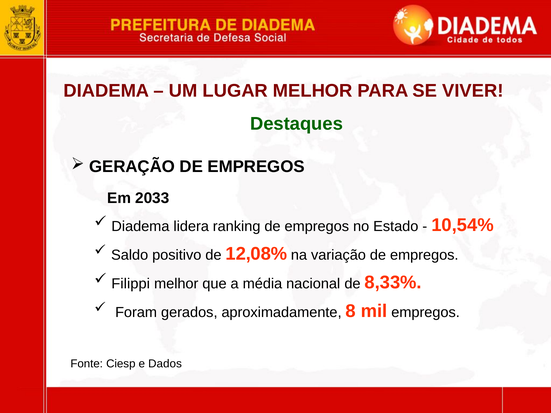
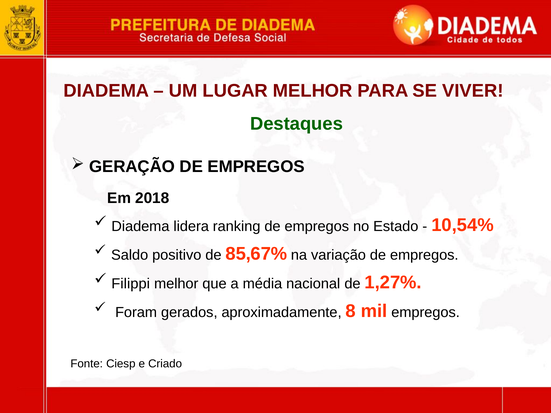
2033: 2033 -> 2018
12,08%: 12,08% -> 85,67%
8,33%: 8,33% -> 1,27%
Dados: Dados -> Criado
